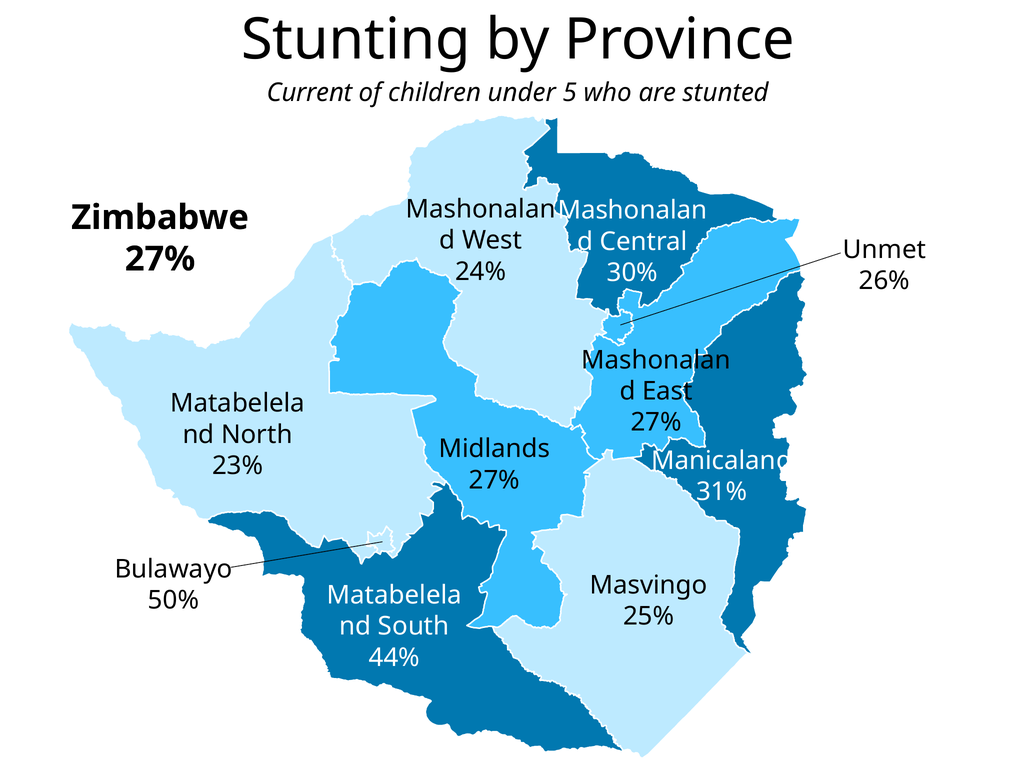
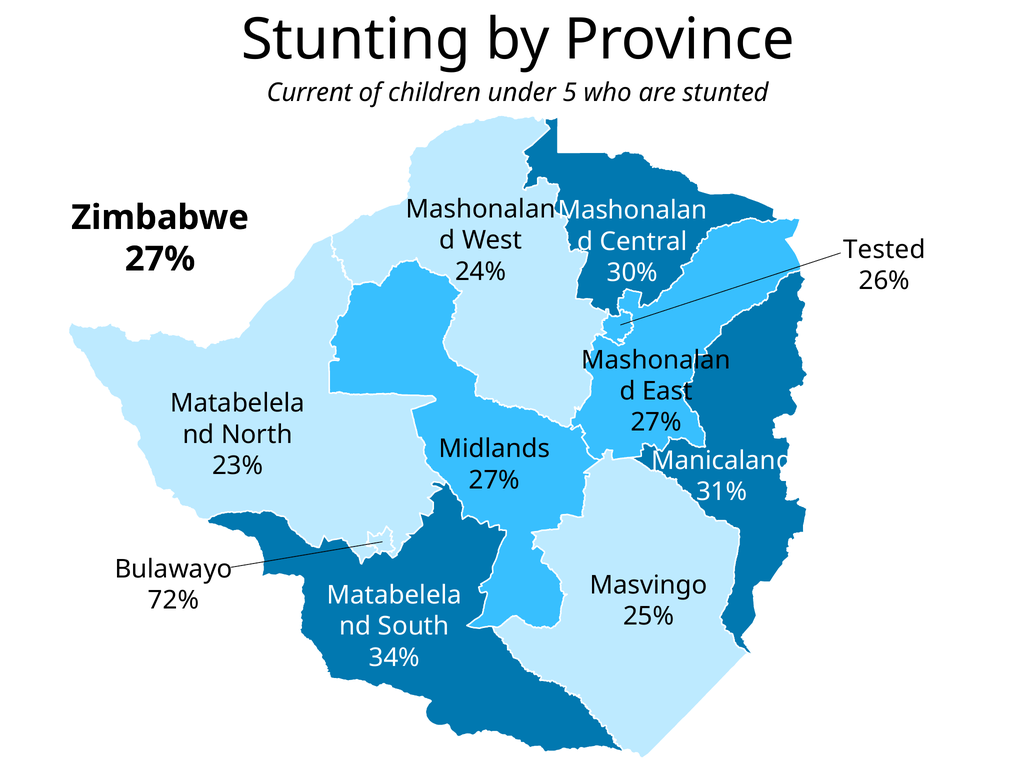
Unmet: Unmet -> Tested
50%: 50% -> 72%
44%: 44% -> 34%
